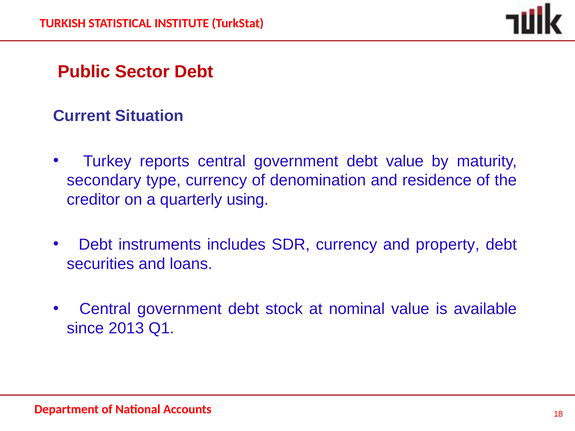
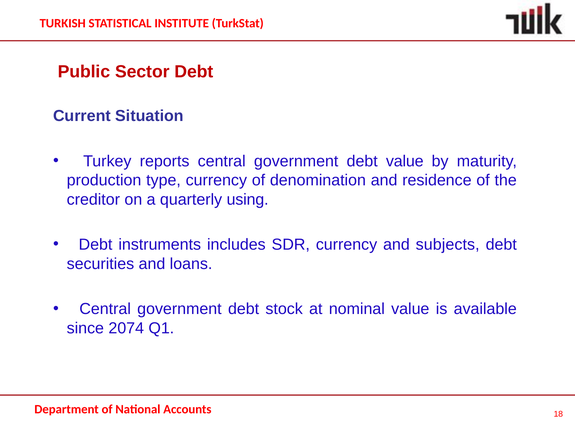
secondary: secondary -> production
property: property -> subjects
2013: 2013 -> 2074
